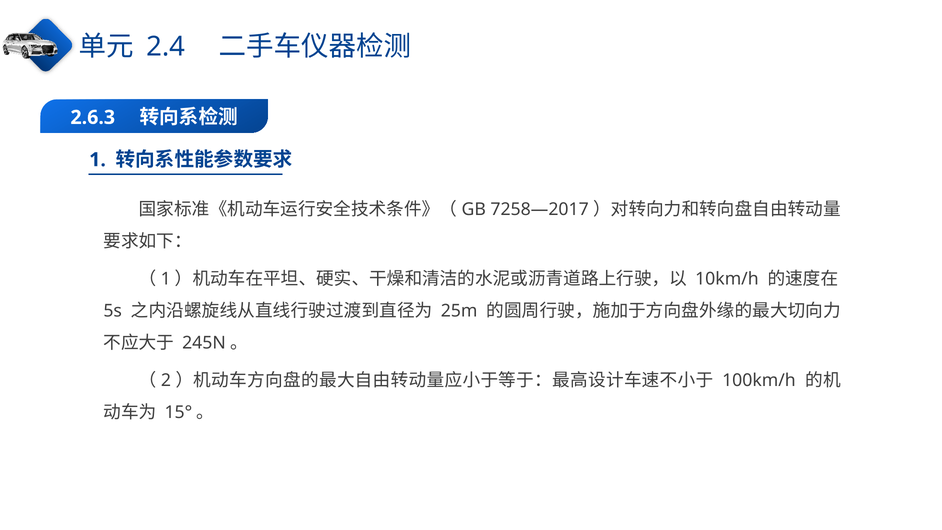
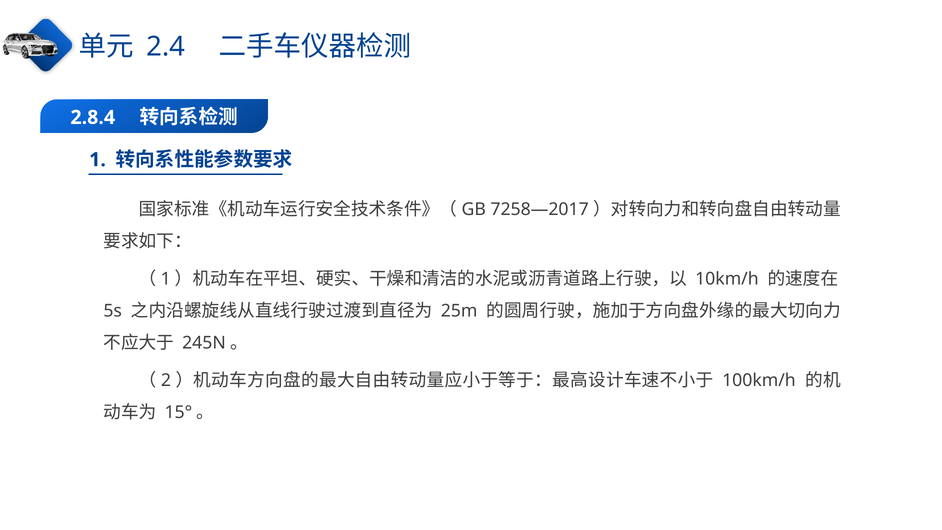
2.6.3: 2.6.3 -> 2.8.4
